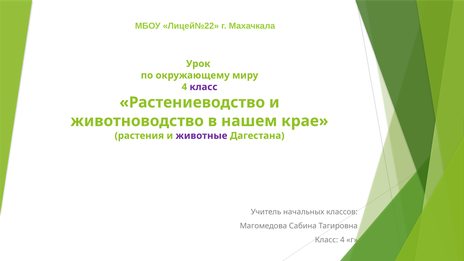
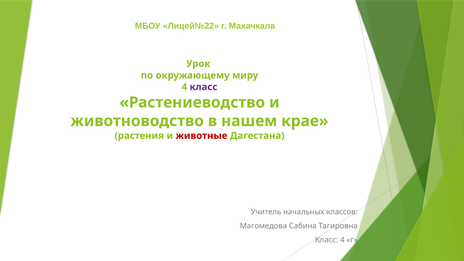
животные colour: purple -> red
